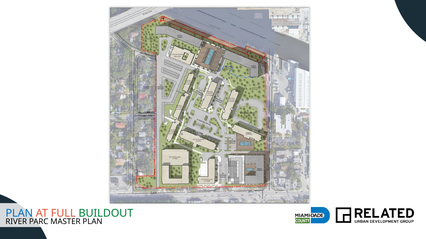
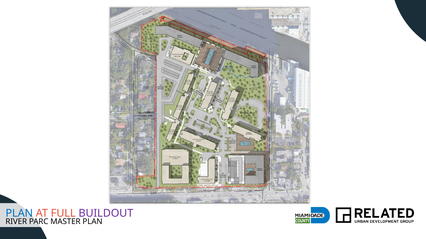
BUILDOUT colour: green -> purple
